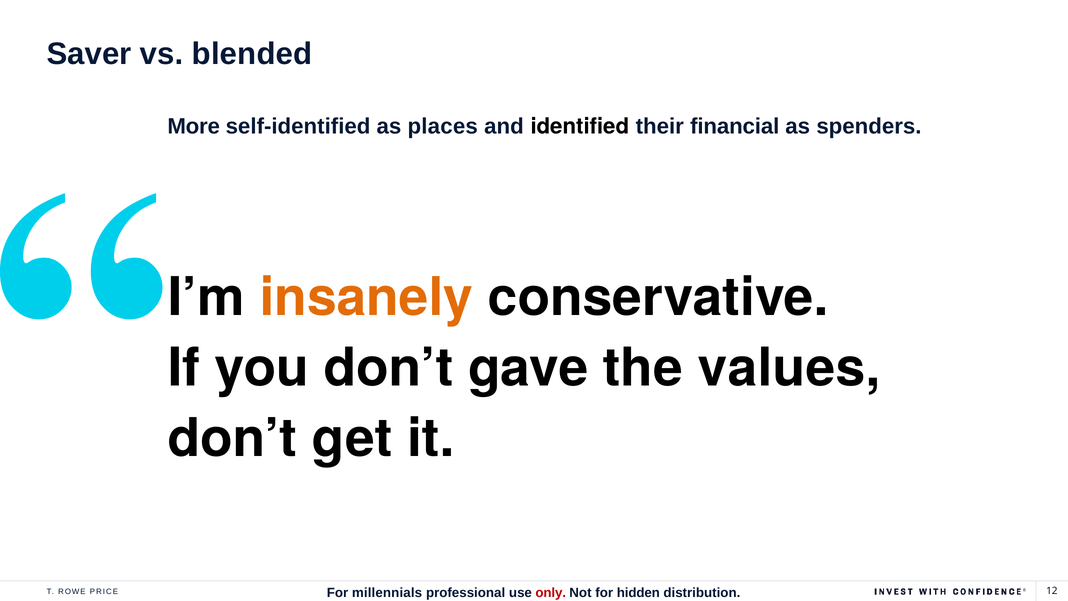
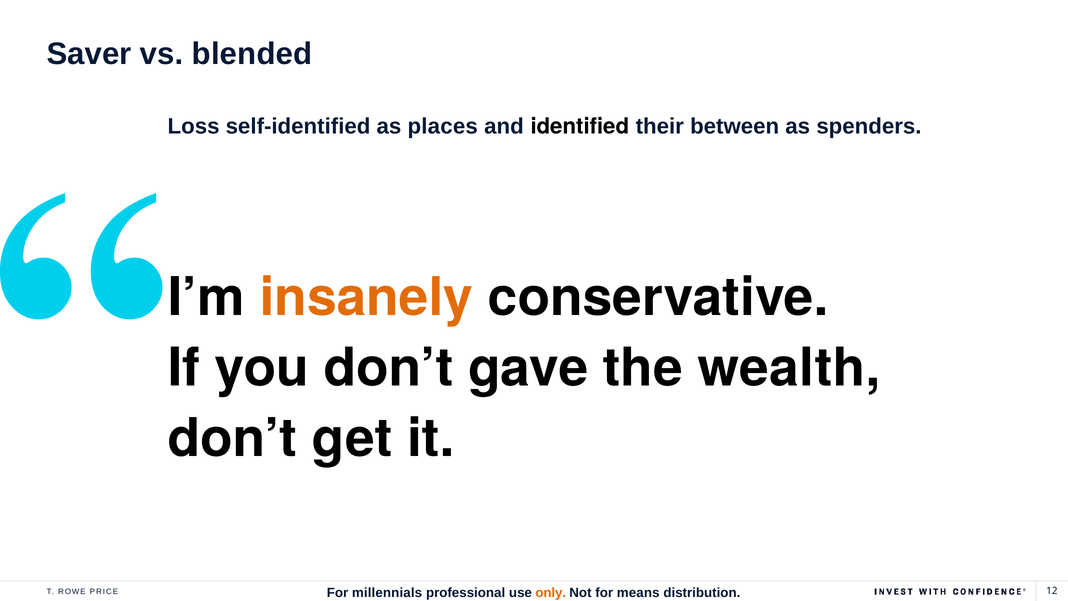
More: More -> Loss
financial: financial -> between
values: values -> wealth
only colour: red -> orange
hidden: hidden -> means
